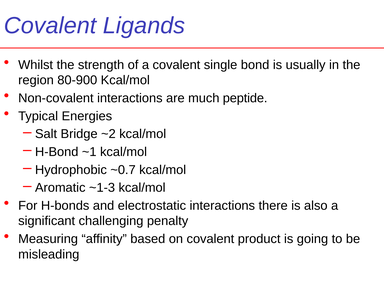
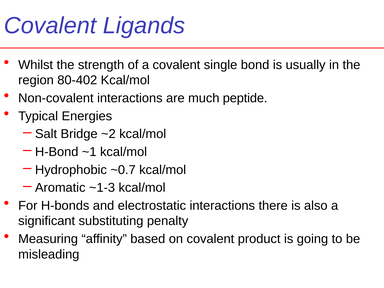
80-900: 80-900 -> 80-402
challenging: challenging -> substituting
